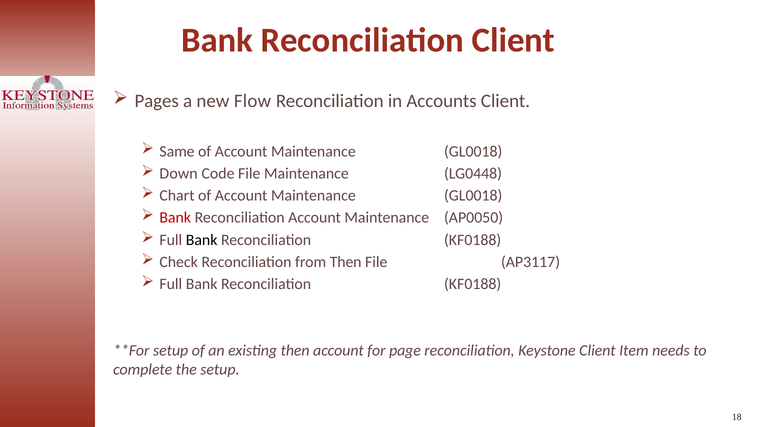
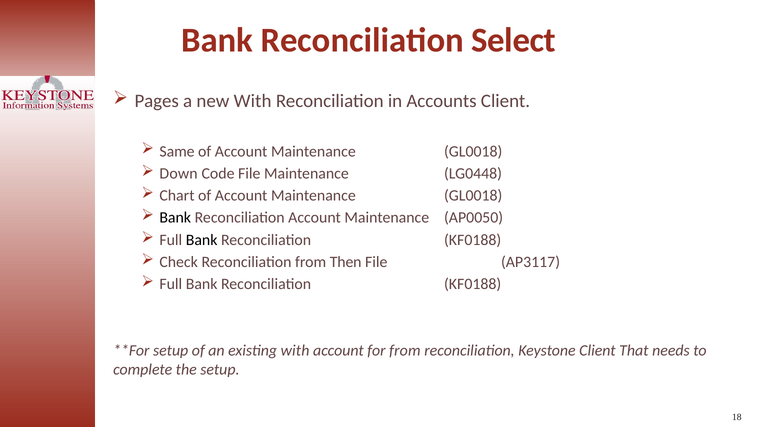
Reconciliation Client: Client -> Select
new Flow: Flow -> With
Bank at (175, 218) colour: red -> black
existing then: then -> with
for page: page -> from
Item: Item -> That
